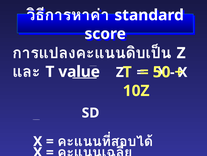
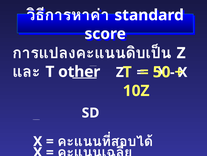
value: value -> other
